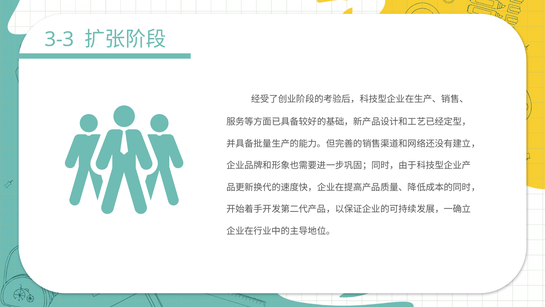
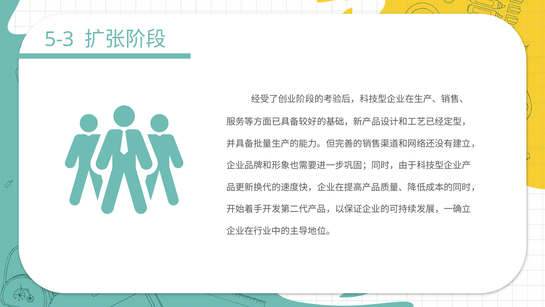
3-3: 3-3 -> 5-3
